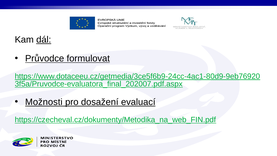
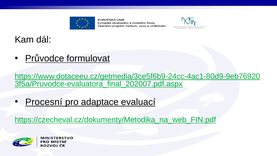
dál underline: present -> none
Možnosti: Možnosti -> Procesní
dosažení: dosažení -> adaptace
